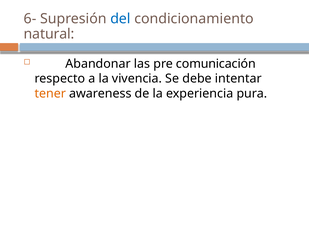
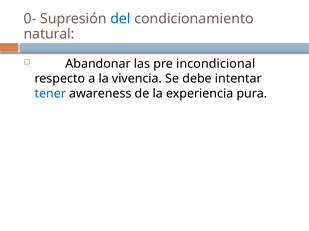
6-: 6- -> 0-
comunicación: comunicación -> incondicional
tener colour: orange -> blue
